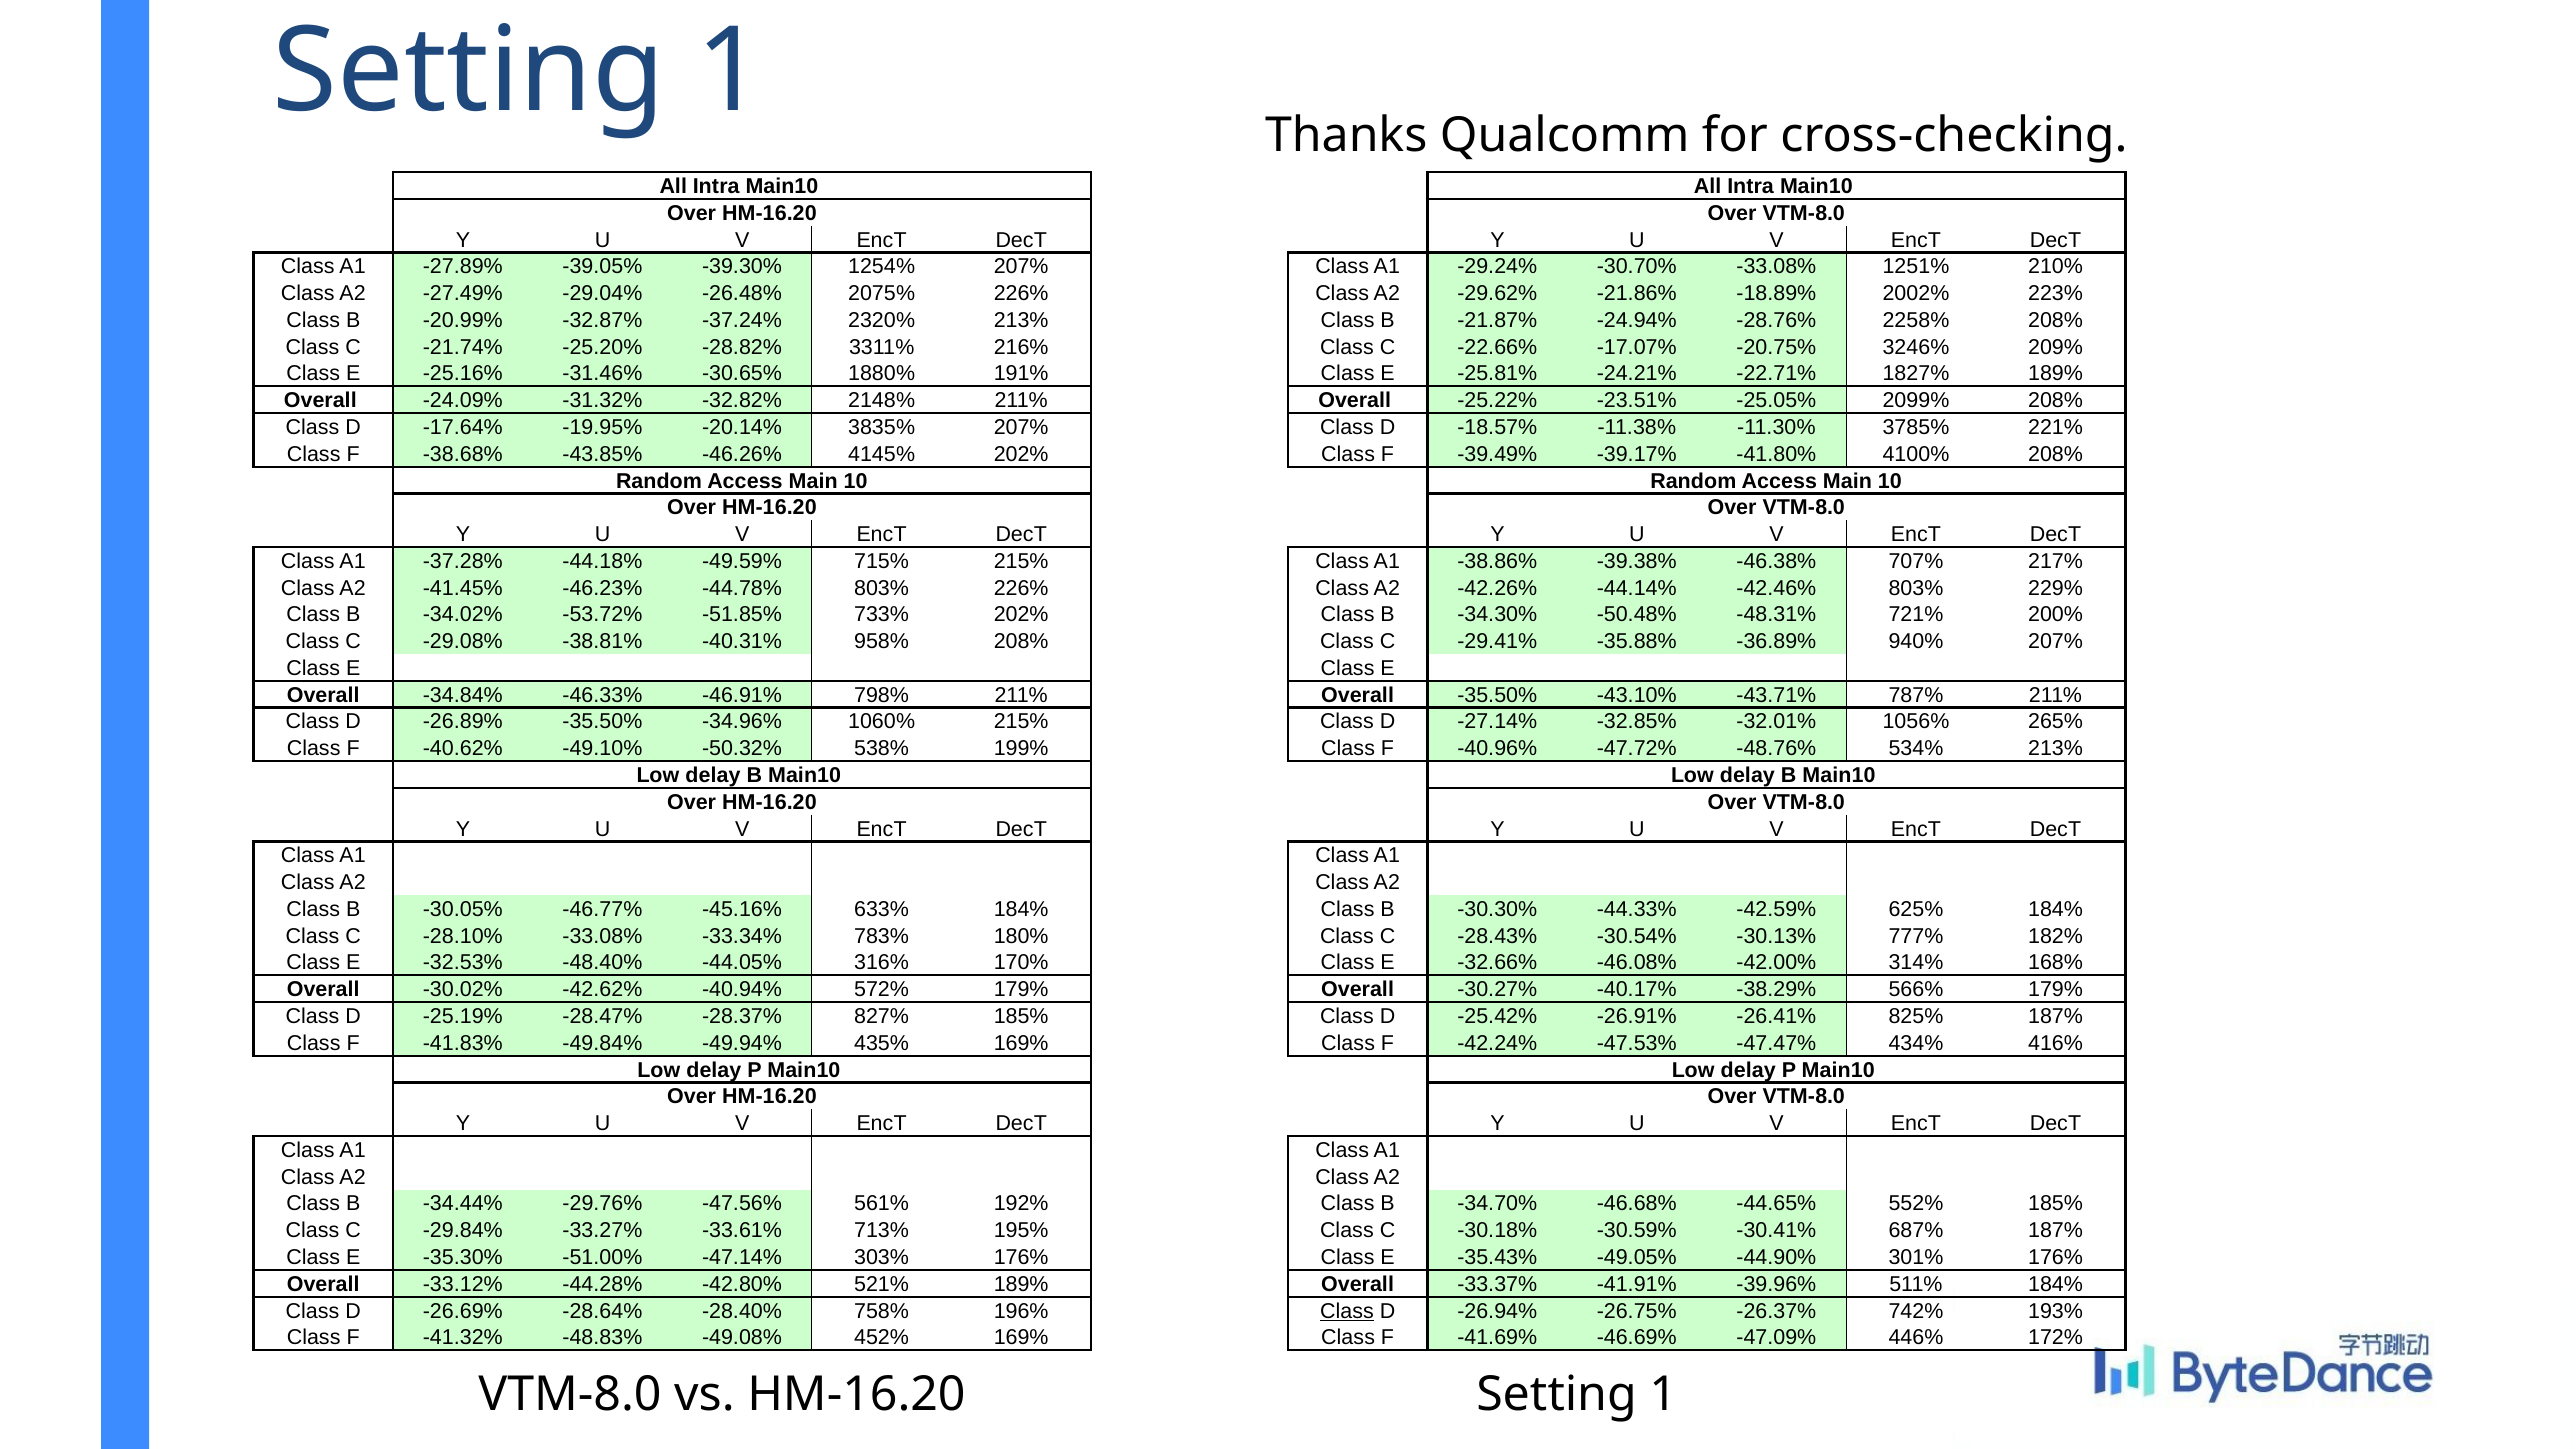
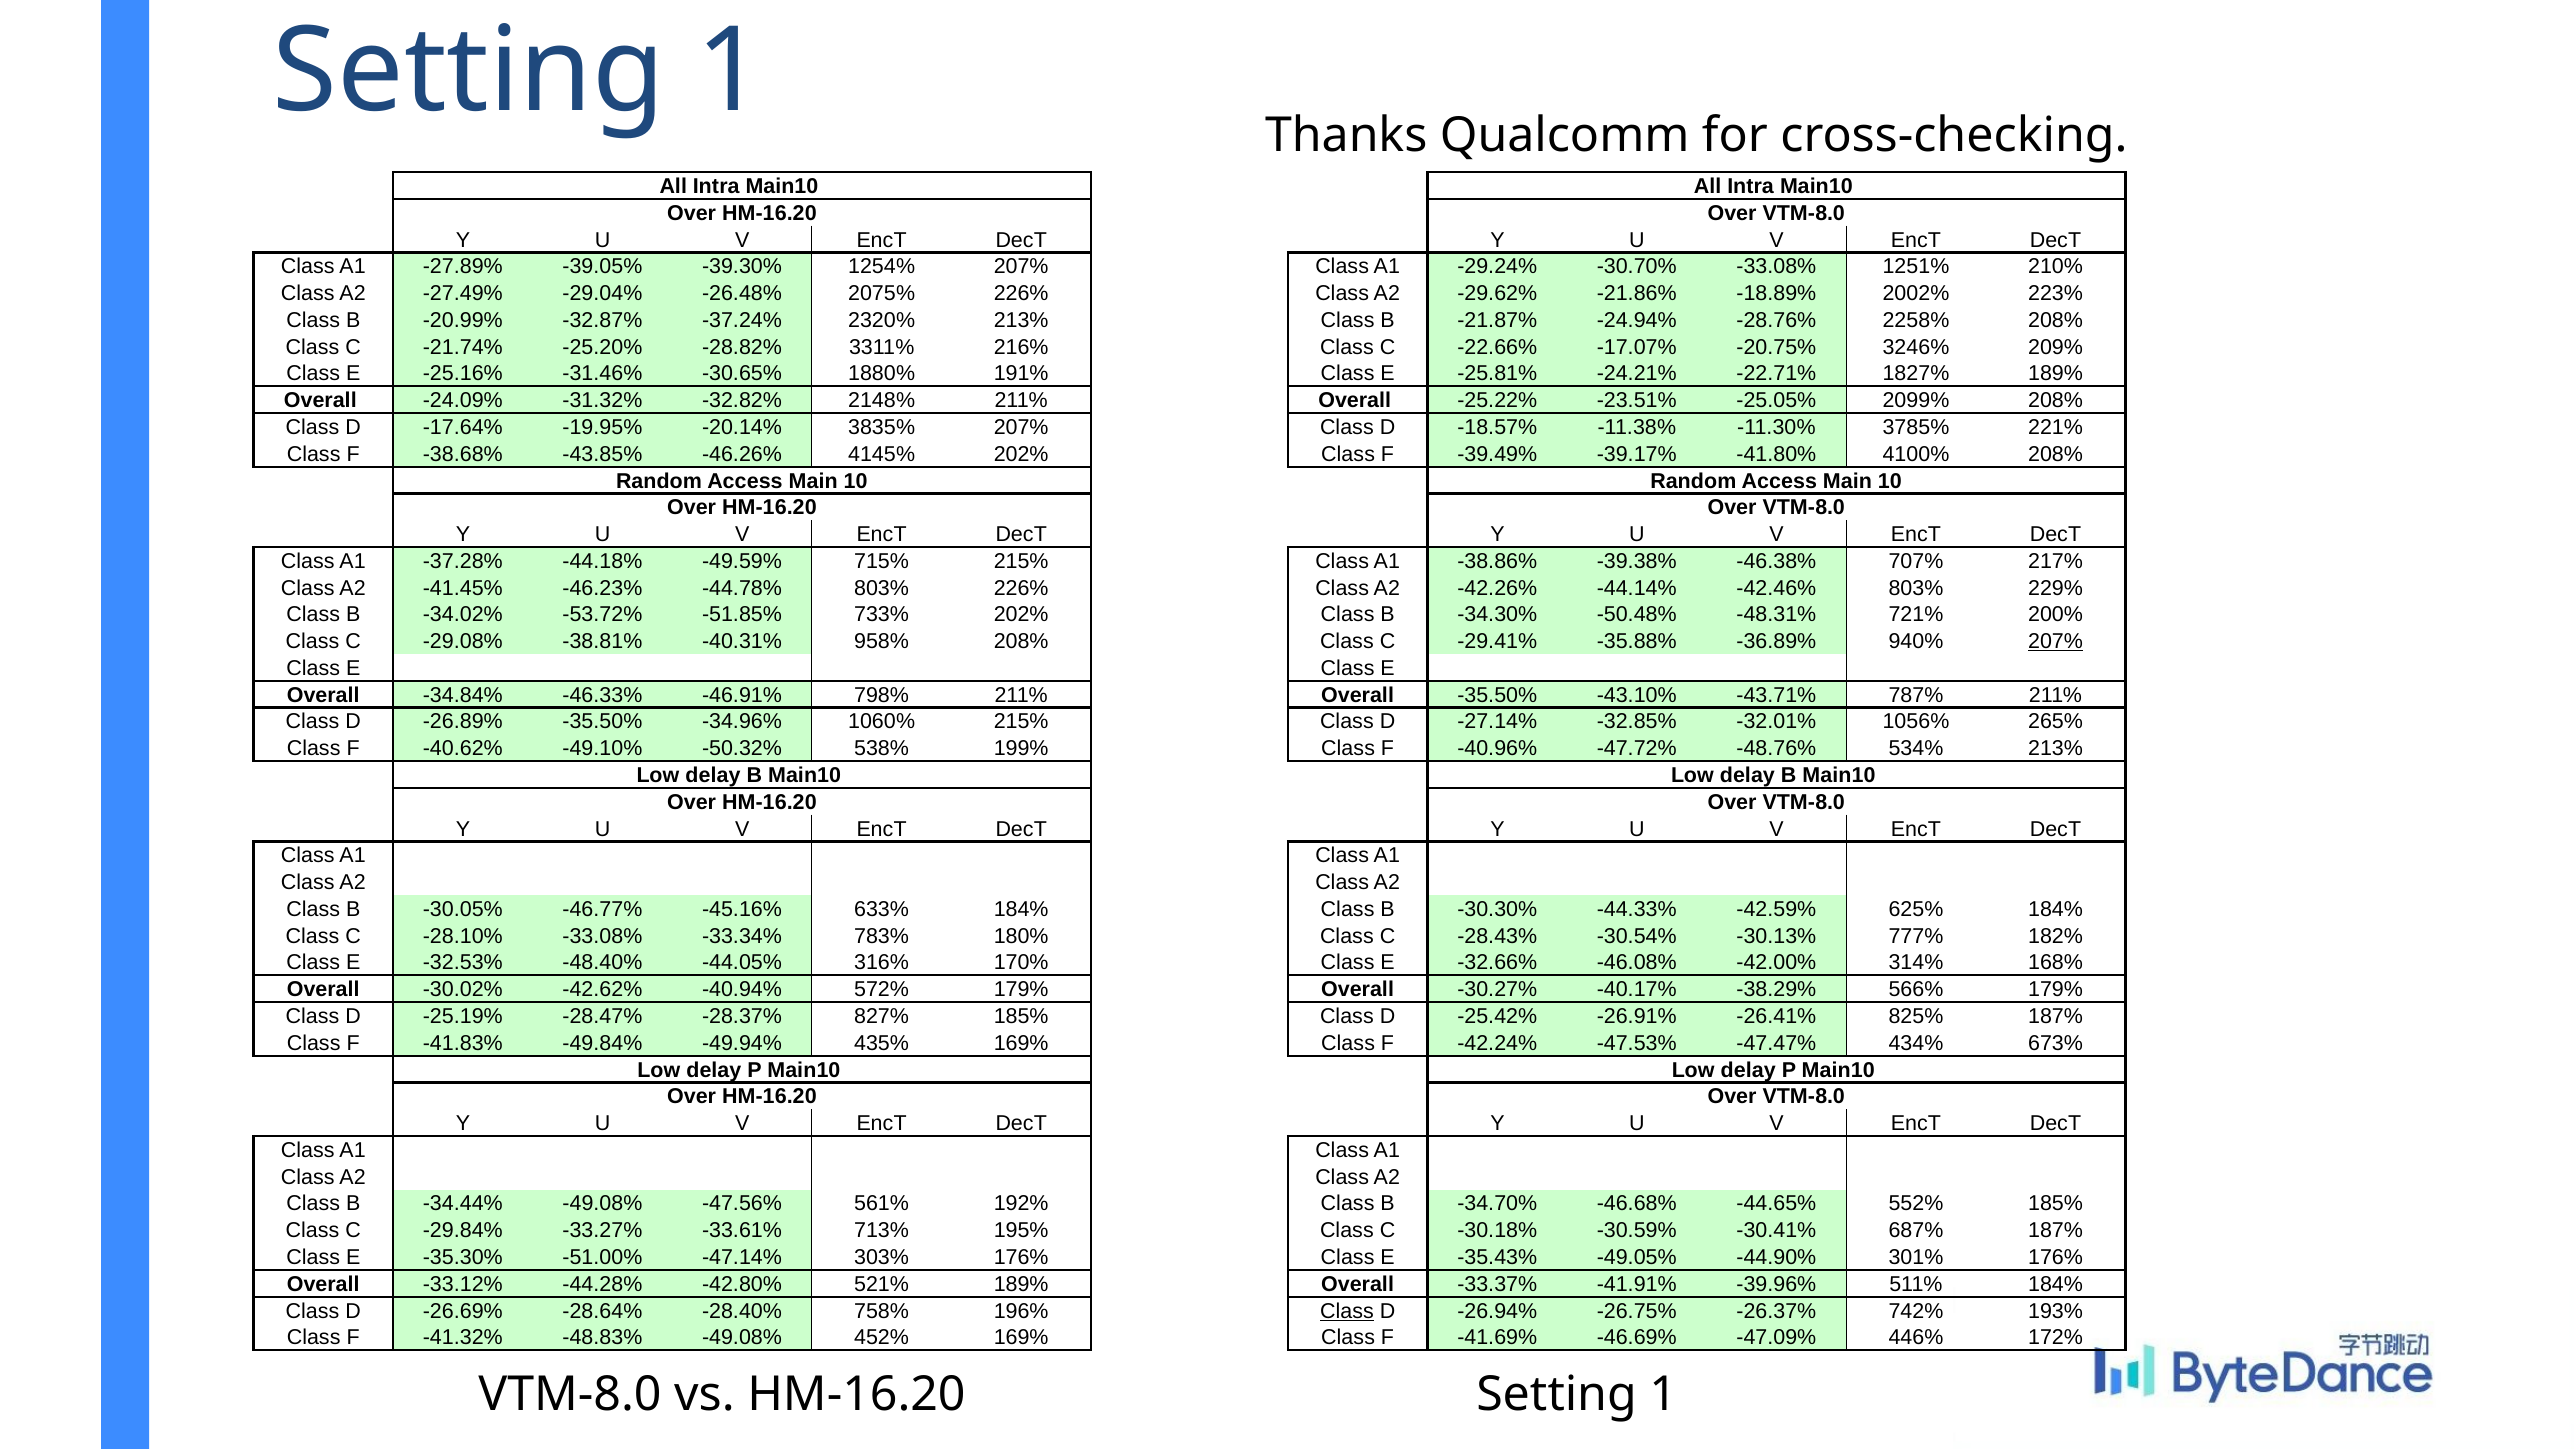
207% at (2056, 642) underline: none -> present
416%: 416% -> 673%
-34.44% -29.76%: -29.76% -> -49.08%
